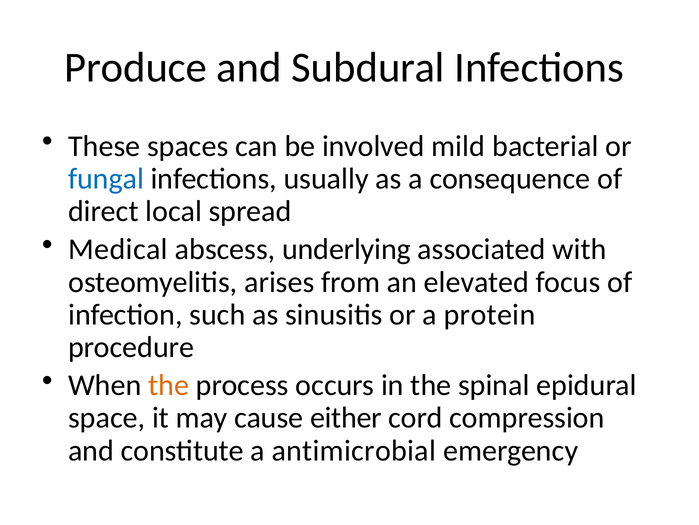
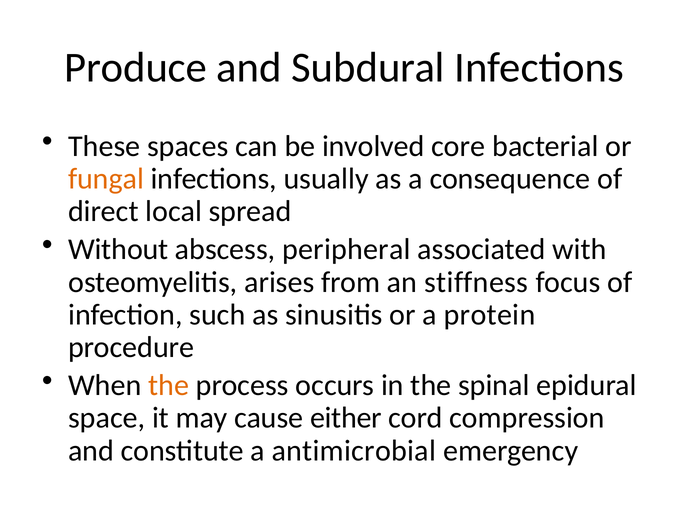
mild: mild -> core
fungal colour: blue -> orange
Medical: Medical -> Without
underlying: underlying -> peripheral
elevated: elevated -> stiffness
